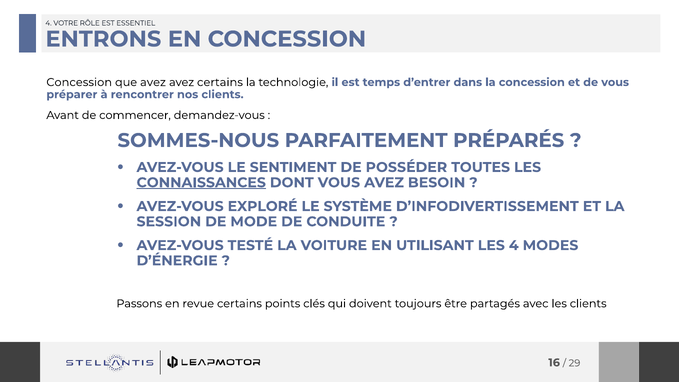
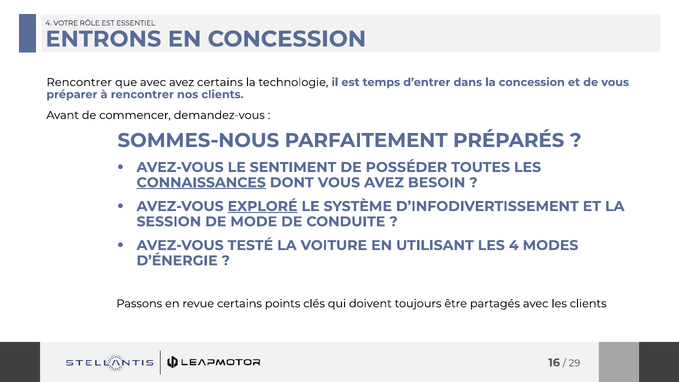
Concession at (79, 82): Concession -> Rencontrer
que avez: avez -> avec
EXPLORÉ underline: none -> present
